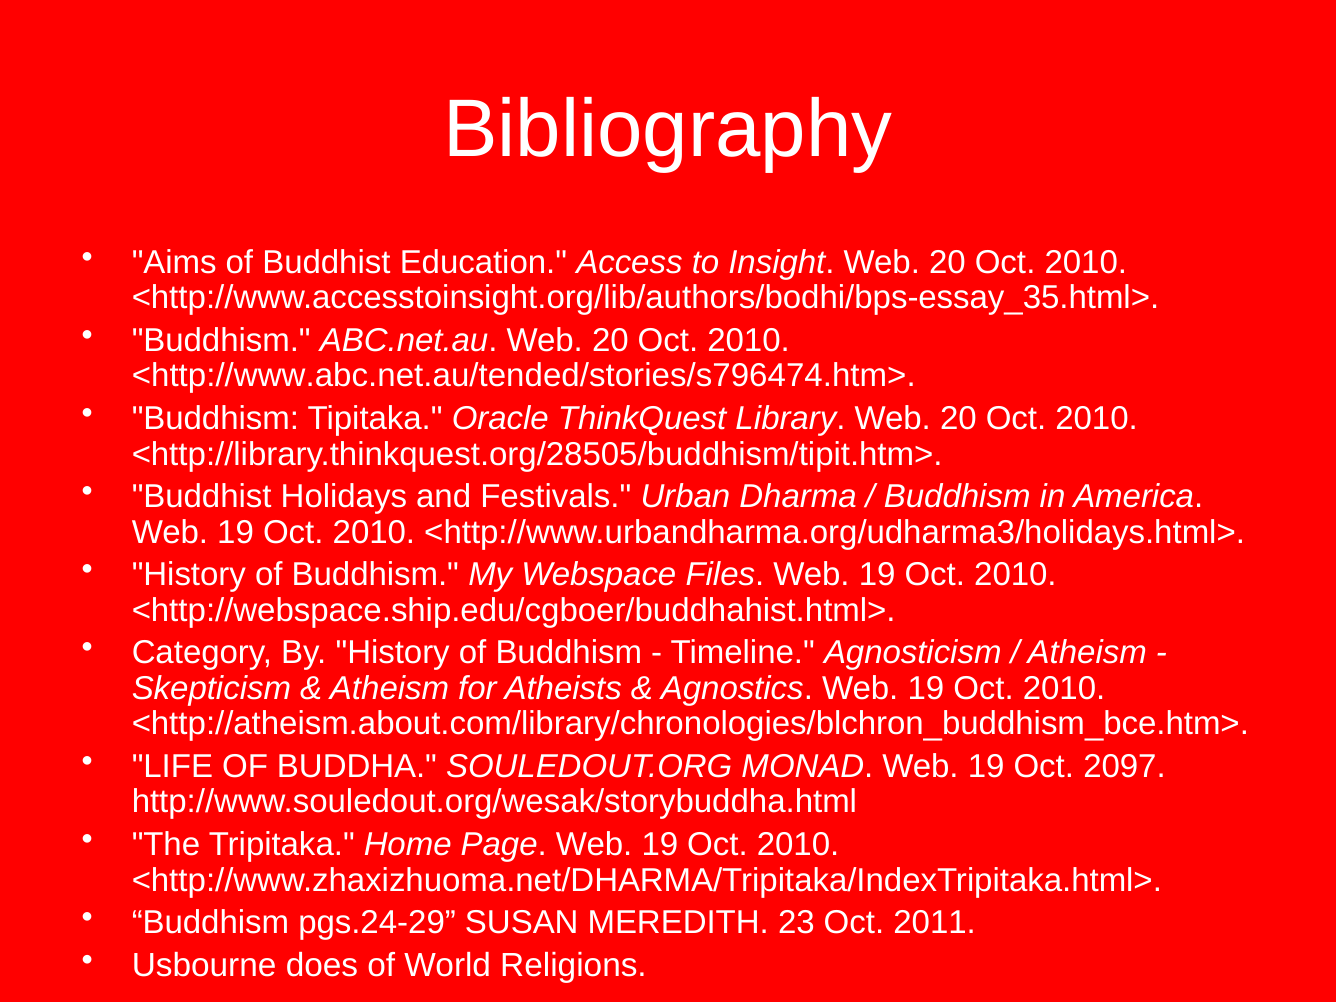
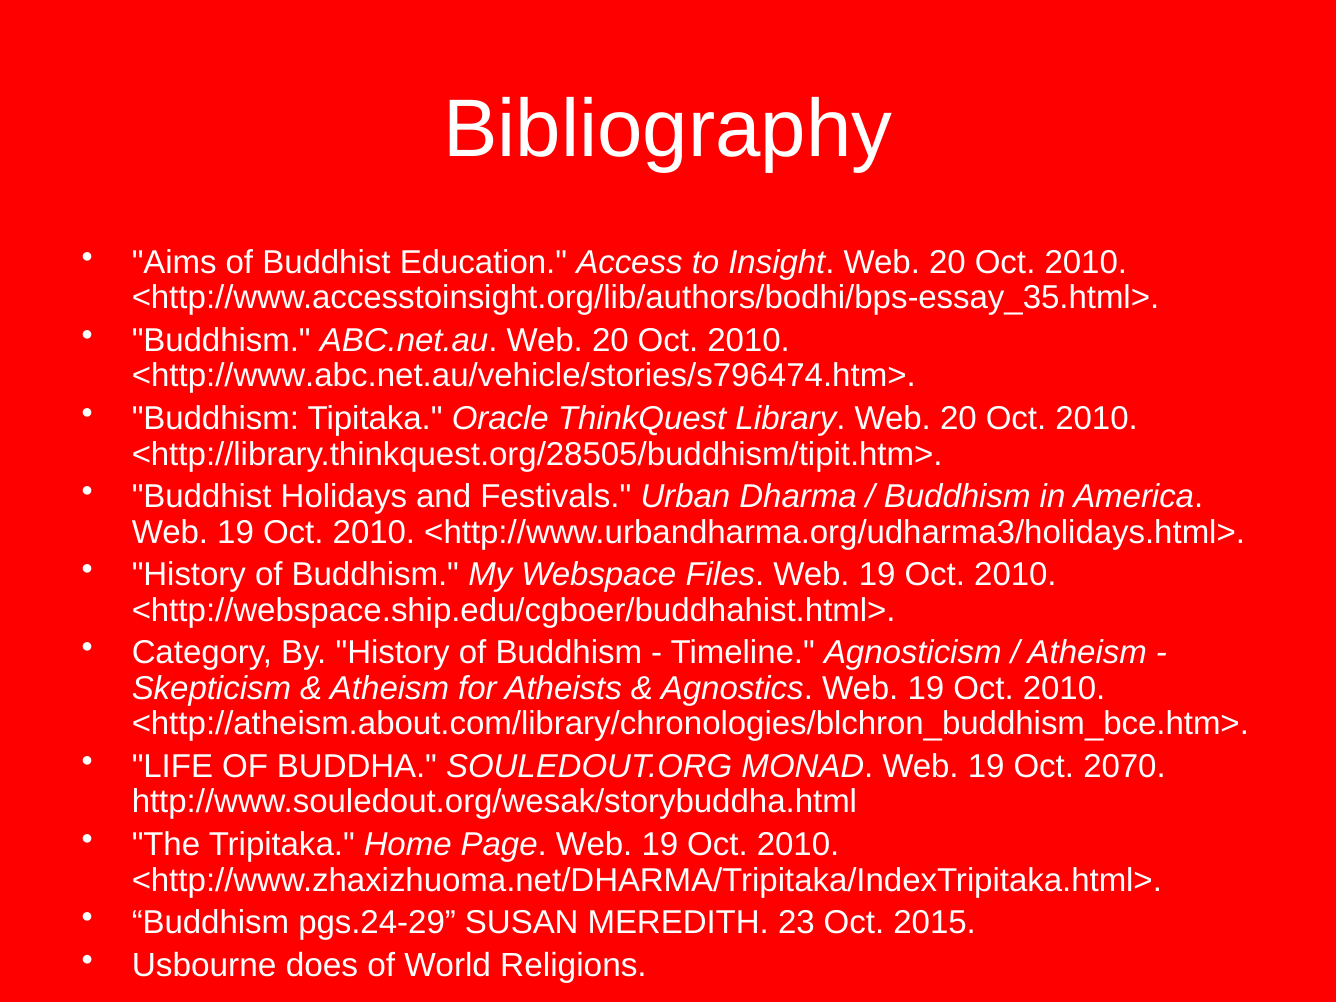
<http://www.abc.net.au/tended/stories/s796474.htm>: <http://www.abc.net.au/tended/stories/s796474.htm> -> <http://www.abc.net.au/vehicle/stories/s796474.htm>
2097: 2097 -> 2070
2011: 2011 -> 2015
